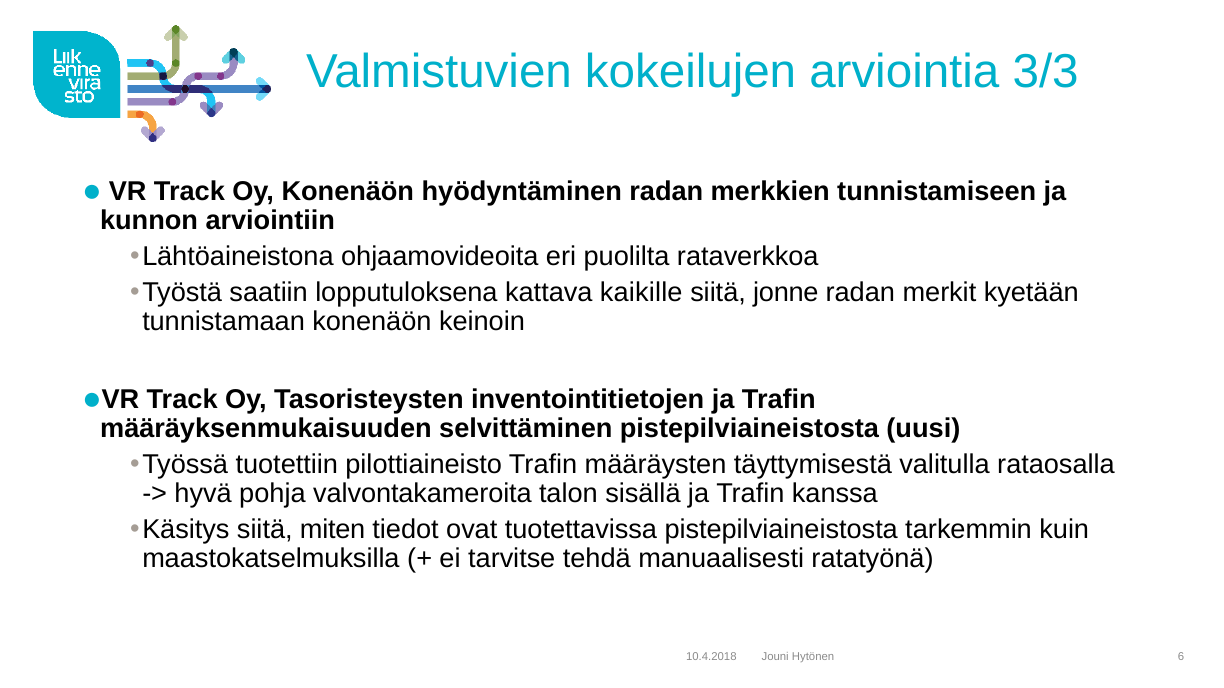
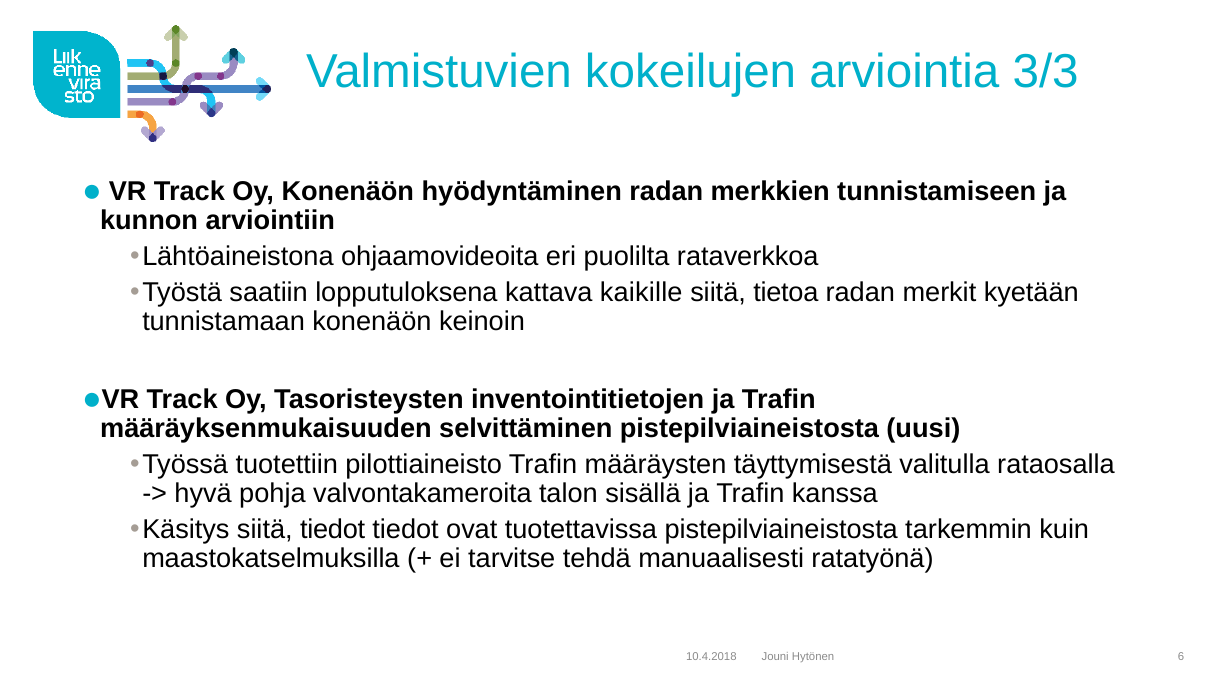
jonne: jonne -> tietoa
siitä miten: miten -> tiedot
